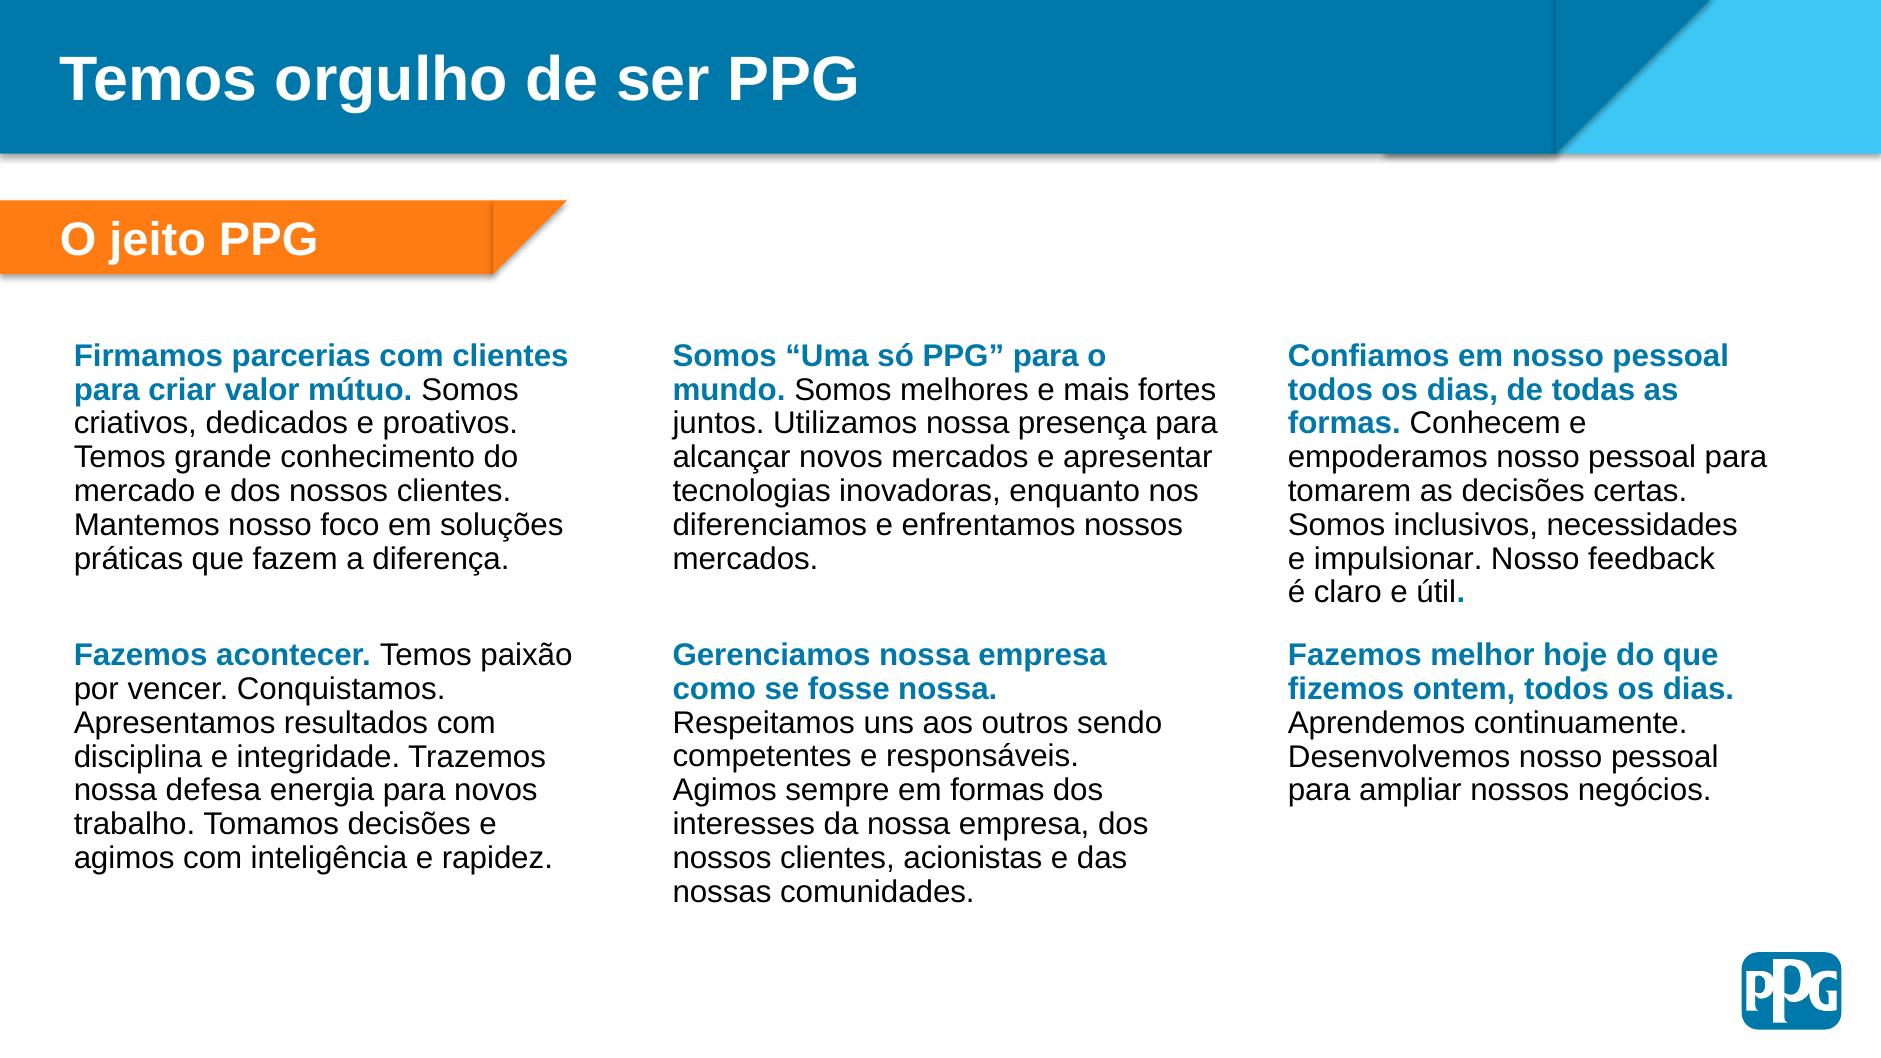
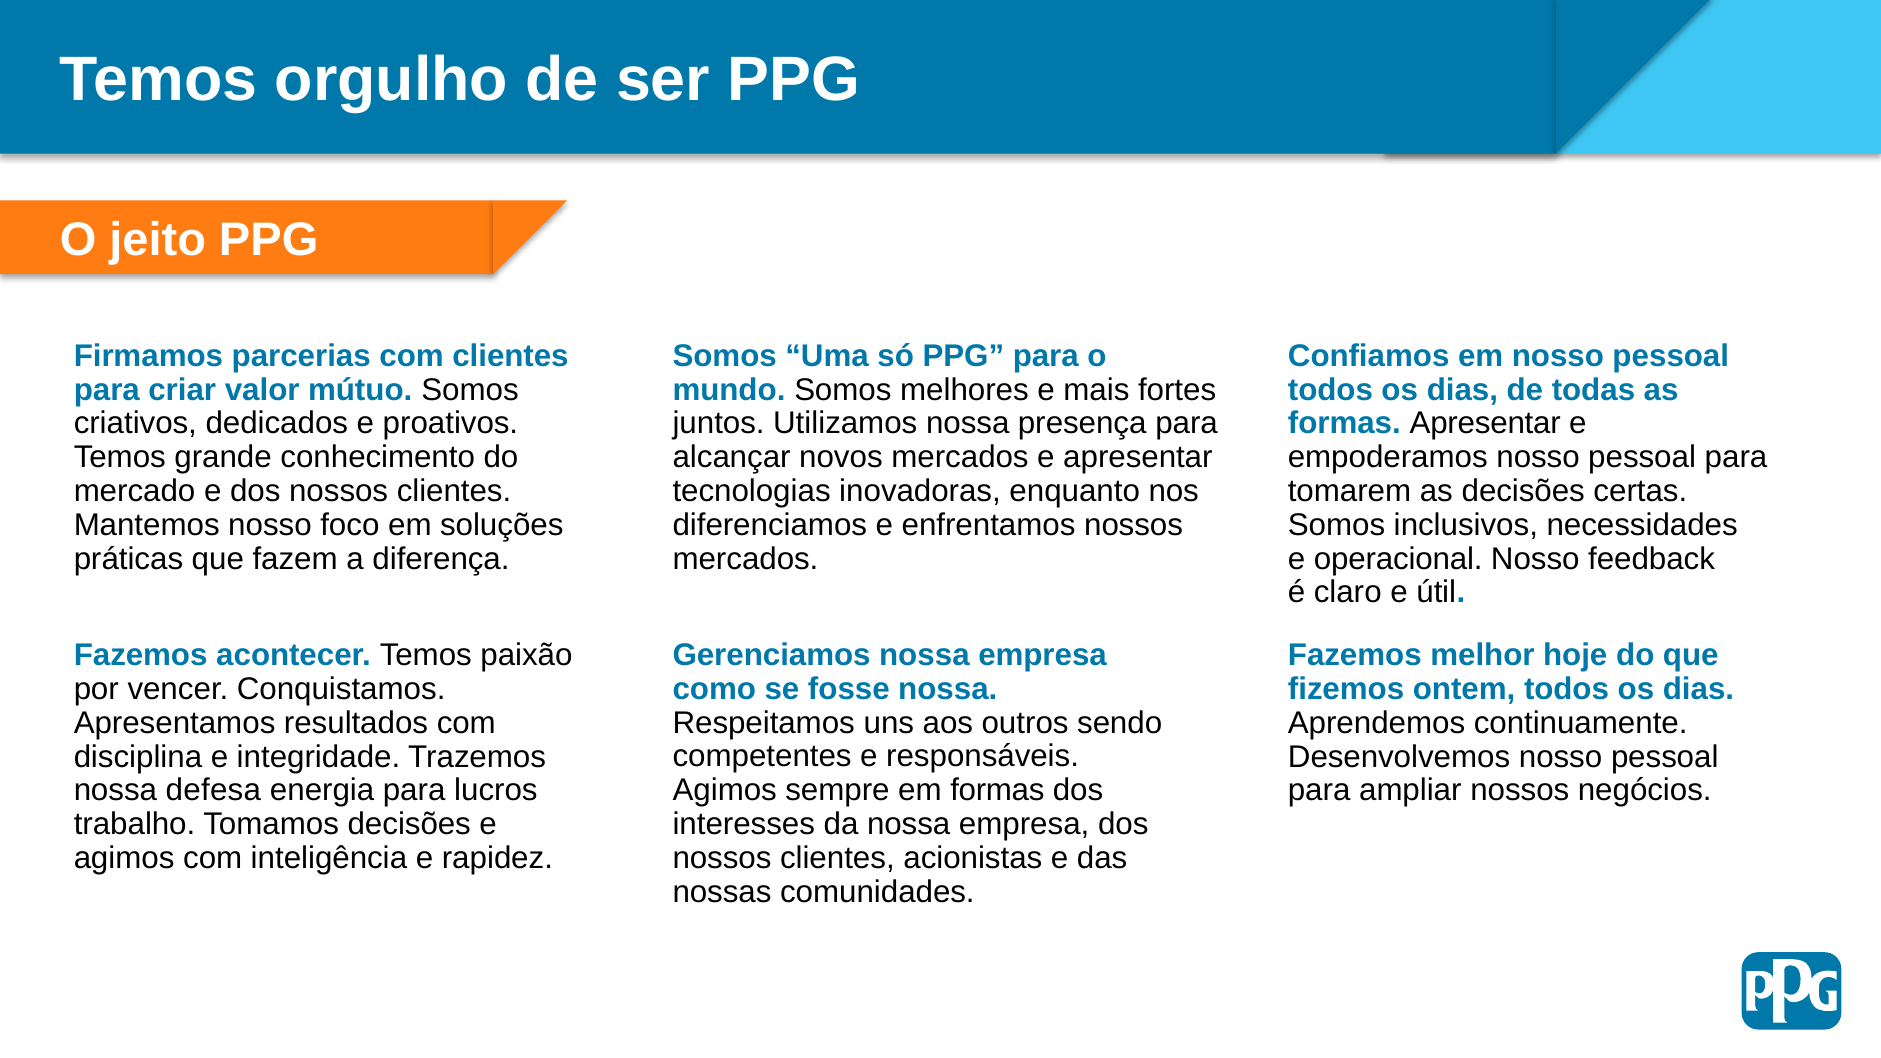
formas Conhecem: Conhecem -> Apresentar
impulsionar: impulsionar -> operacional
para novos: novos -> lucros
